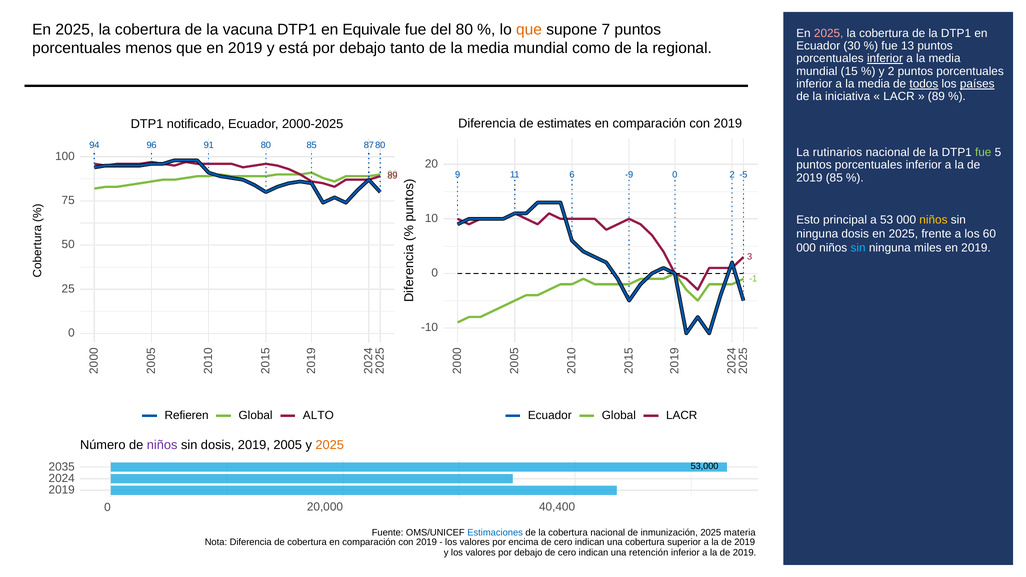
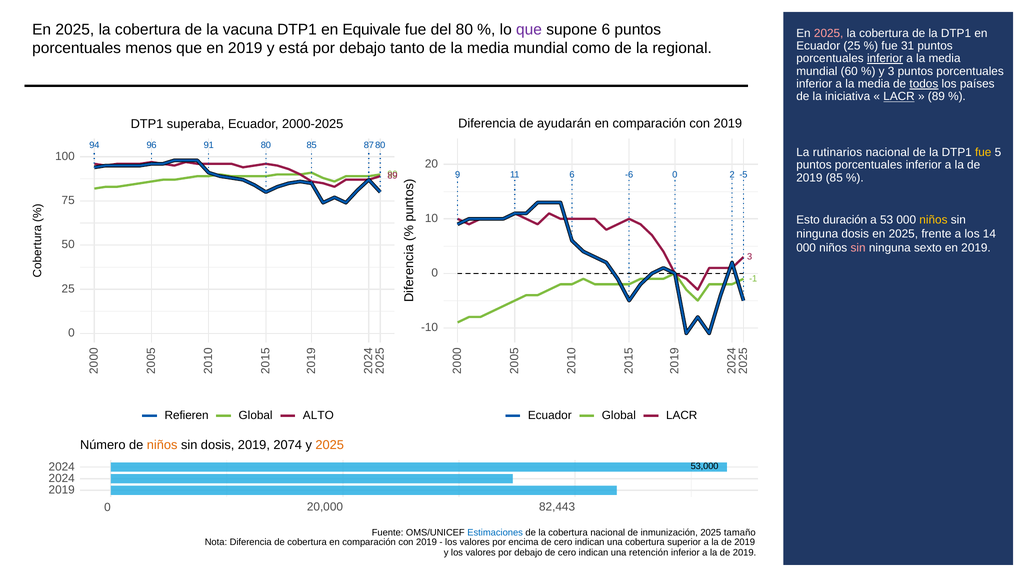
que at (529, 30) colour: orange -> purple
supone 7: 7 -> 6
Ecuador 30: 30 -> 25
13: 13 -> 31
15: 15 -> 60
y 2: 2 -> 3
países underline: present -> none
LACR at (899, 97) underline: none -> present
estimates: estimates -> ayudarán
notificado: notificado -> superaba
fue at (983, 152) colour: light green -> yellow
-9: -9 -> -6
principal: principal -> duración
60: 60 -> 14
sin at (858, 248) colour: light blue -> pink
miles: miles -> sexto
niños at (162, 445) colour: purple -> orange
2005: 2005 -> 2074
2035 at (62, 467): 2035 -> 2024
40,400: 40,400 -> 82,443
materia: materia -> tamaño
